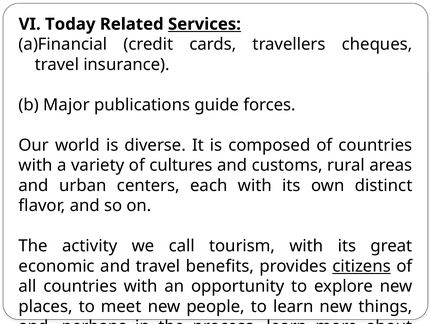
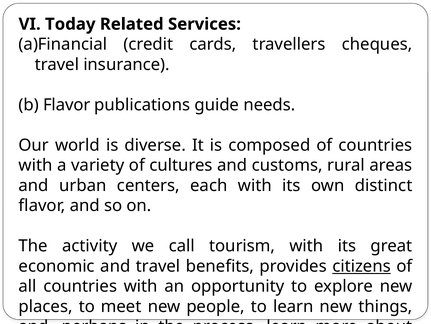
Services underline: present -> none
b Major: Major -> Flavor
forces: forces -> needs
